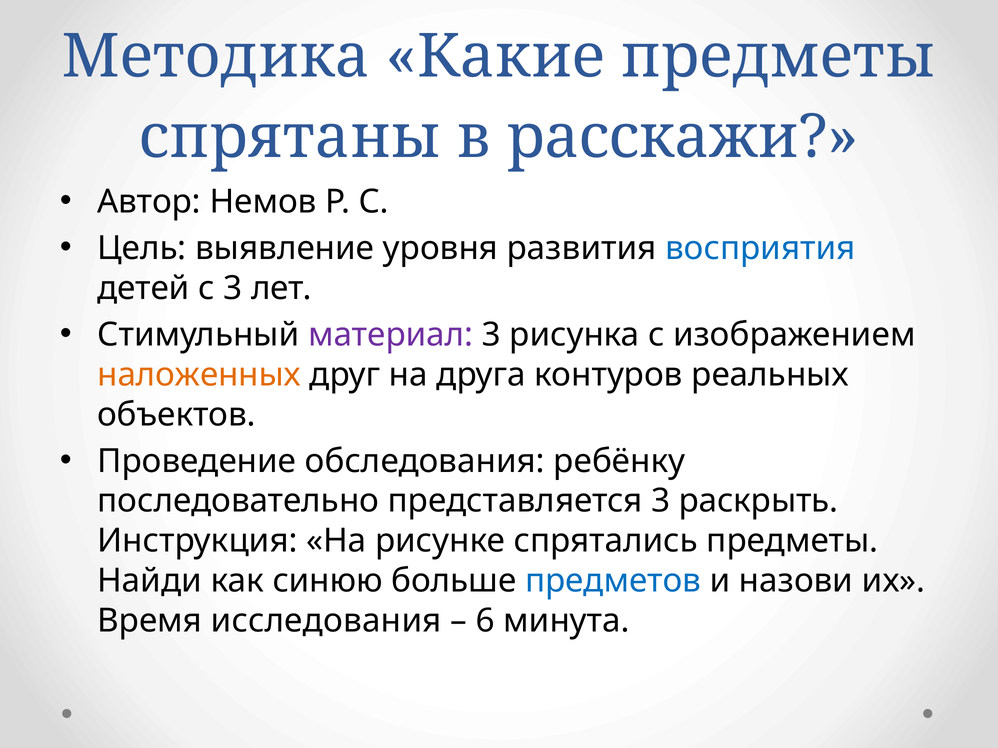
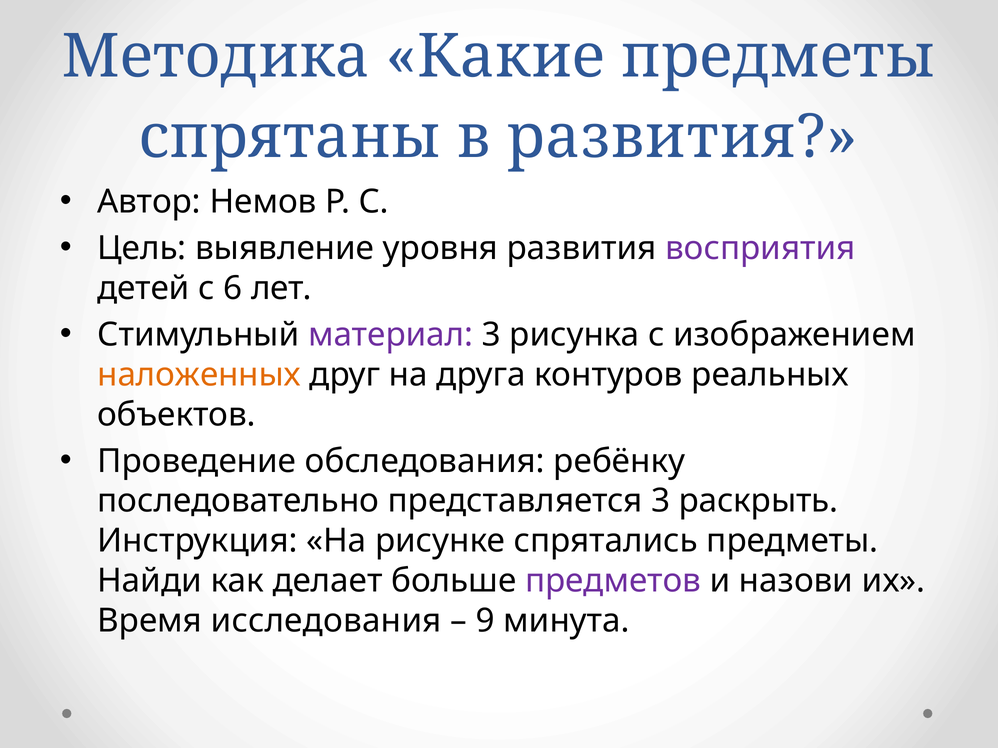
в расскажи: расскажи -> развития
восприятия colour: blue -> purple
с 3: 3 -> 6
синюю: синюю -> делает
предметов colour: blue -> purple
6: 6 -> 9
